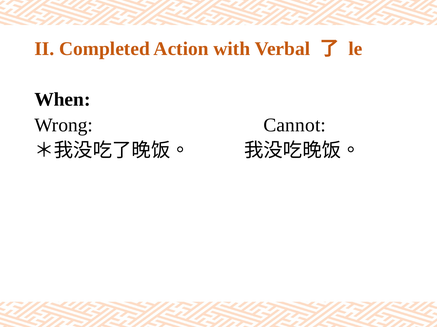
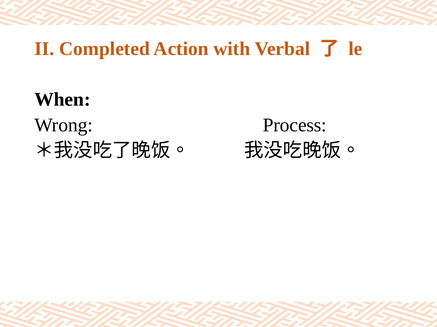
Cannot: Cannot -> Process
